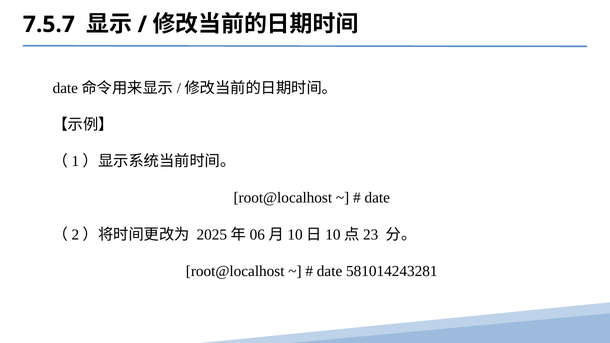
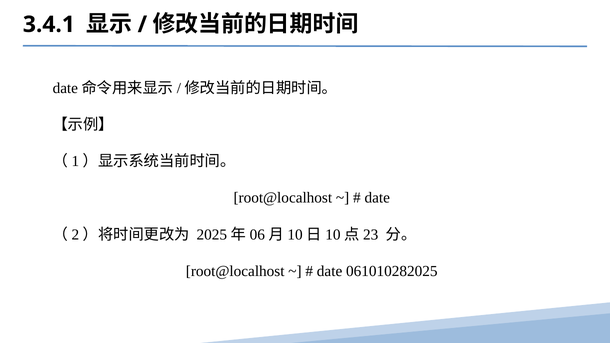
7.5.7: 7.5.7 -> 3.4.1
581014243281: 581014243281 -> 061010282025
